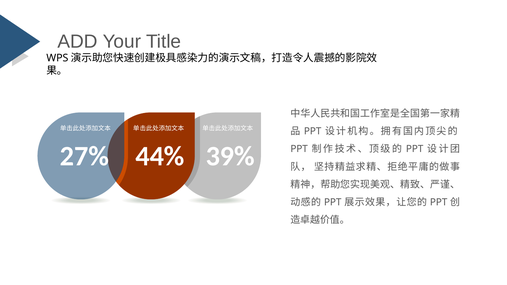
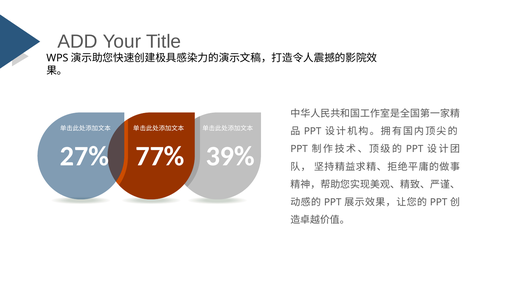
44%: 44% -> 77%
